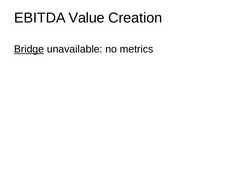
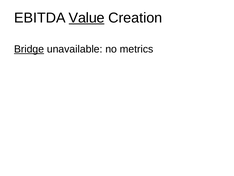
Value underline: none -> present
